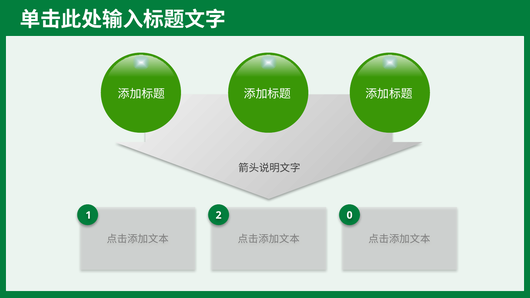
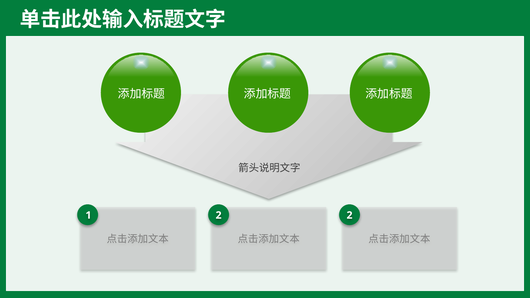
2 0: 0 -> 2
